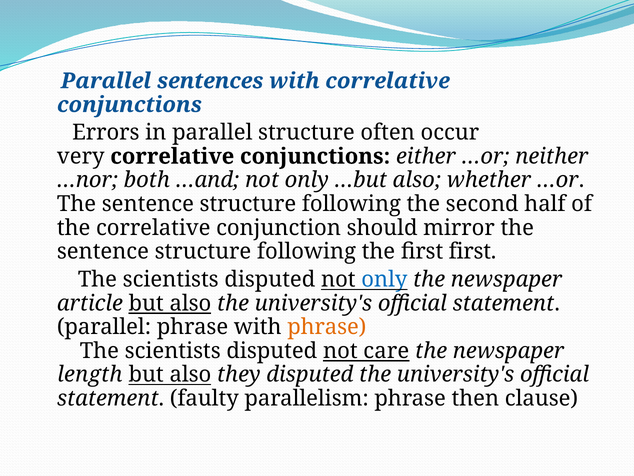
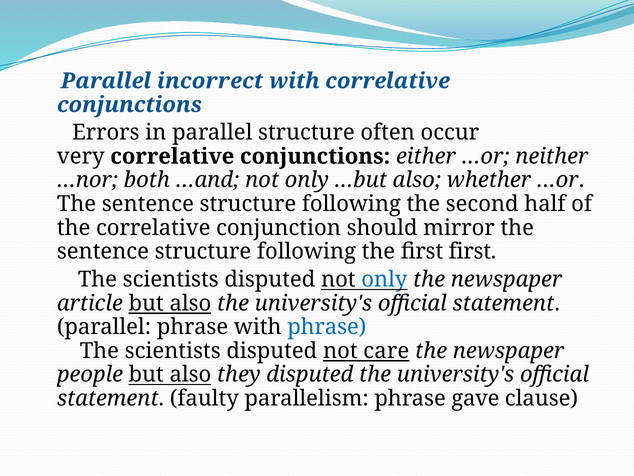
sentences: sentences -> incorrect
phrase at (327, 327) colour: orange -> blue
length: length -> people
then: then -> gave
